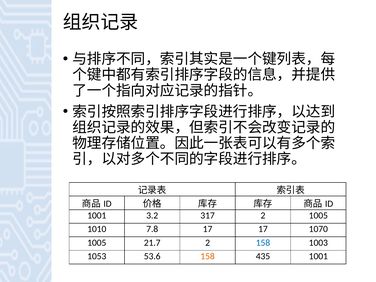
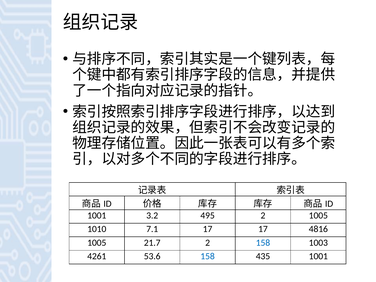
317: 317 -> 495
7.8: 7.8 -> 7.1
1070: 1070 -> 4816
1053: 1053 -> 4261
158 at (208, 256) colour: orange -> blue
